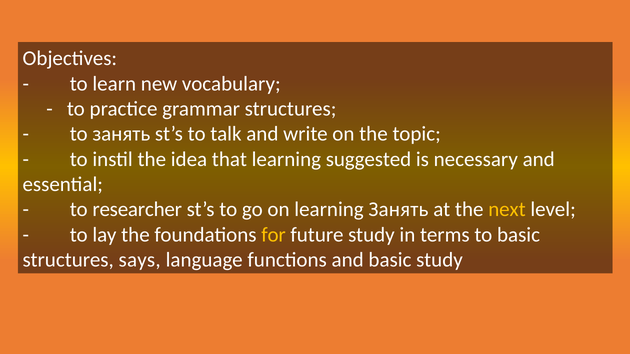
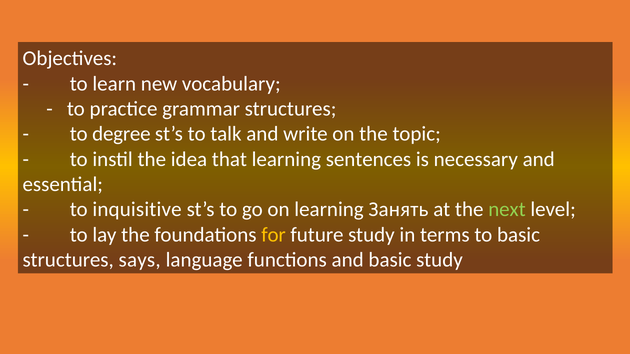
to занять: занять -> degree
suggested: suggested -> sentences
researcher: researcher -> inquisitive
next colour: yellow -> light green
